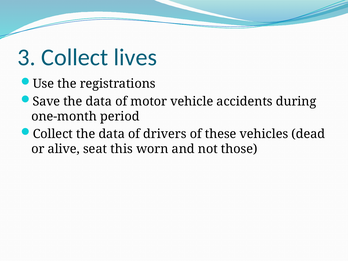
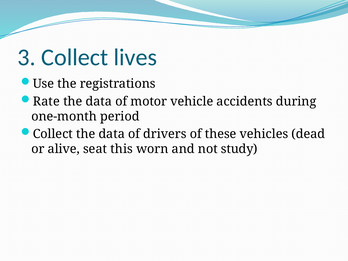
Save: Save -> Rate
those: those -> study
